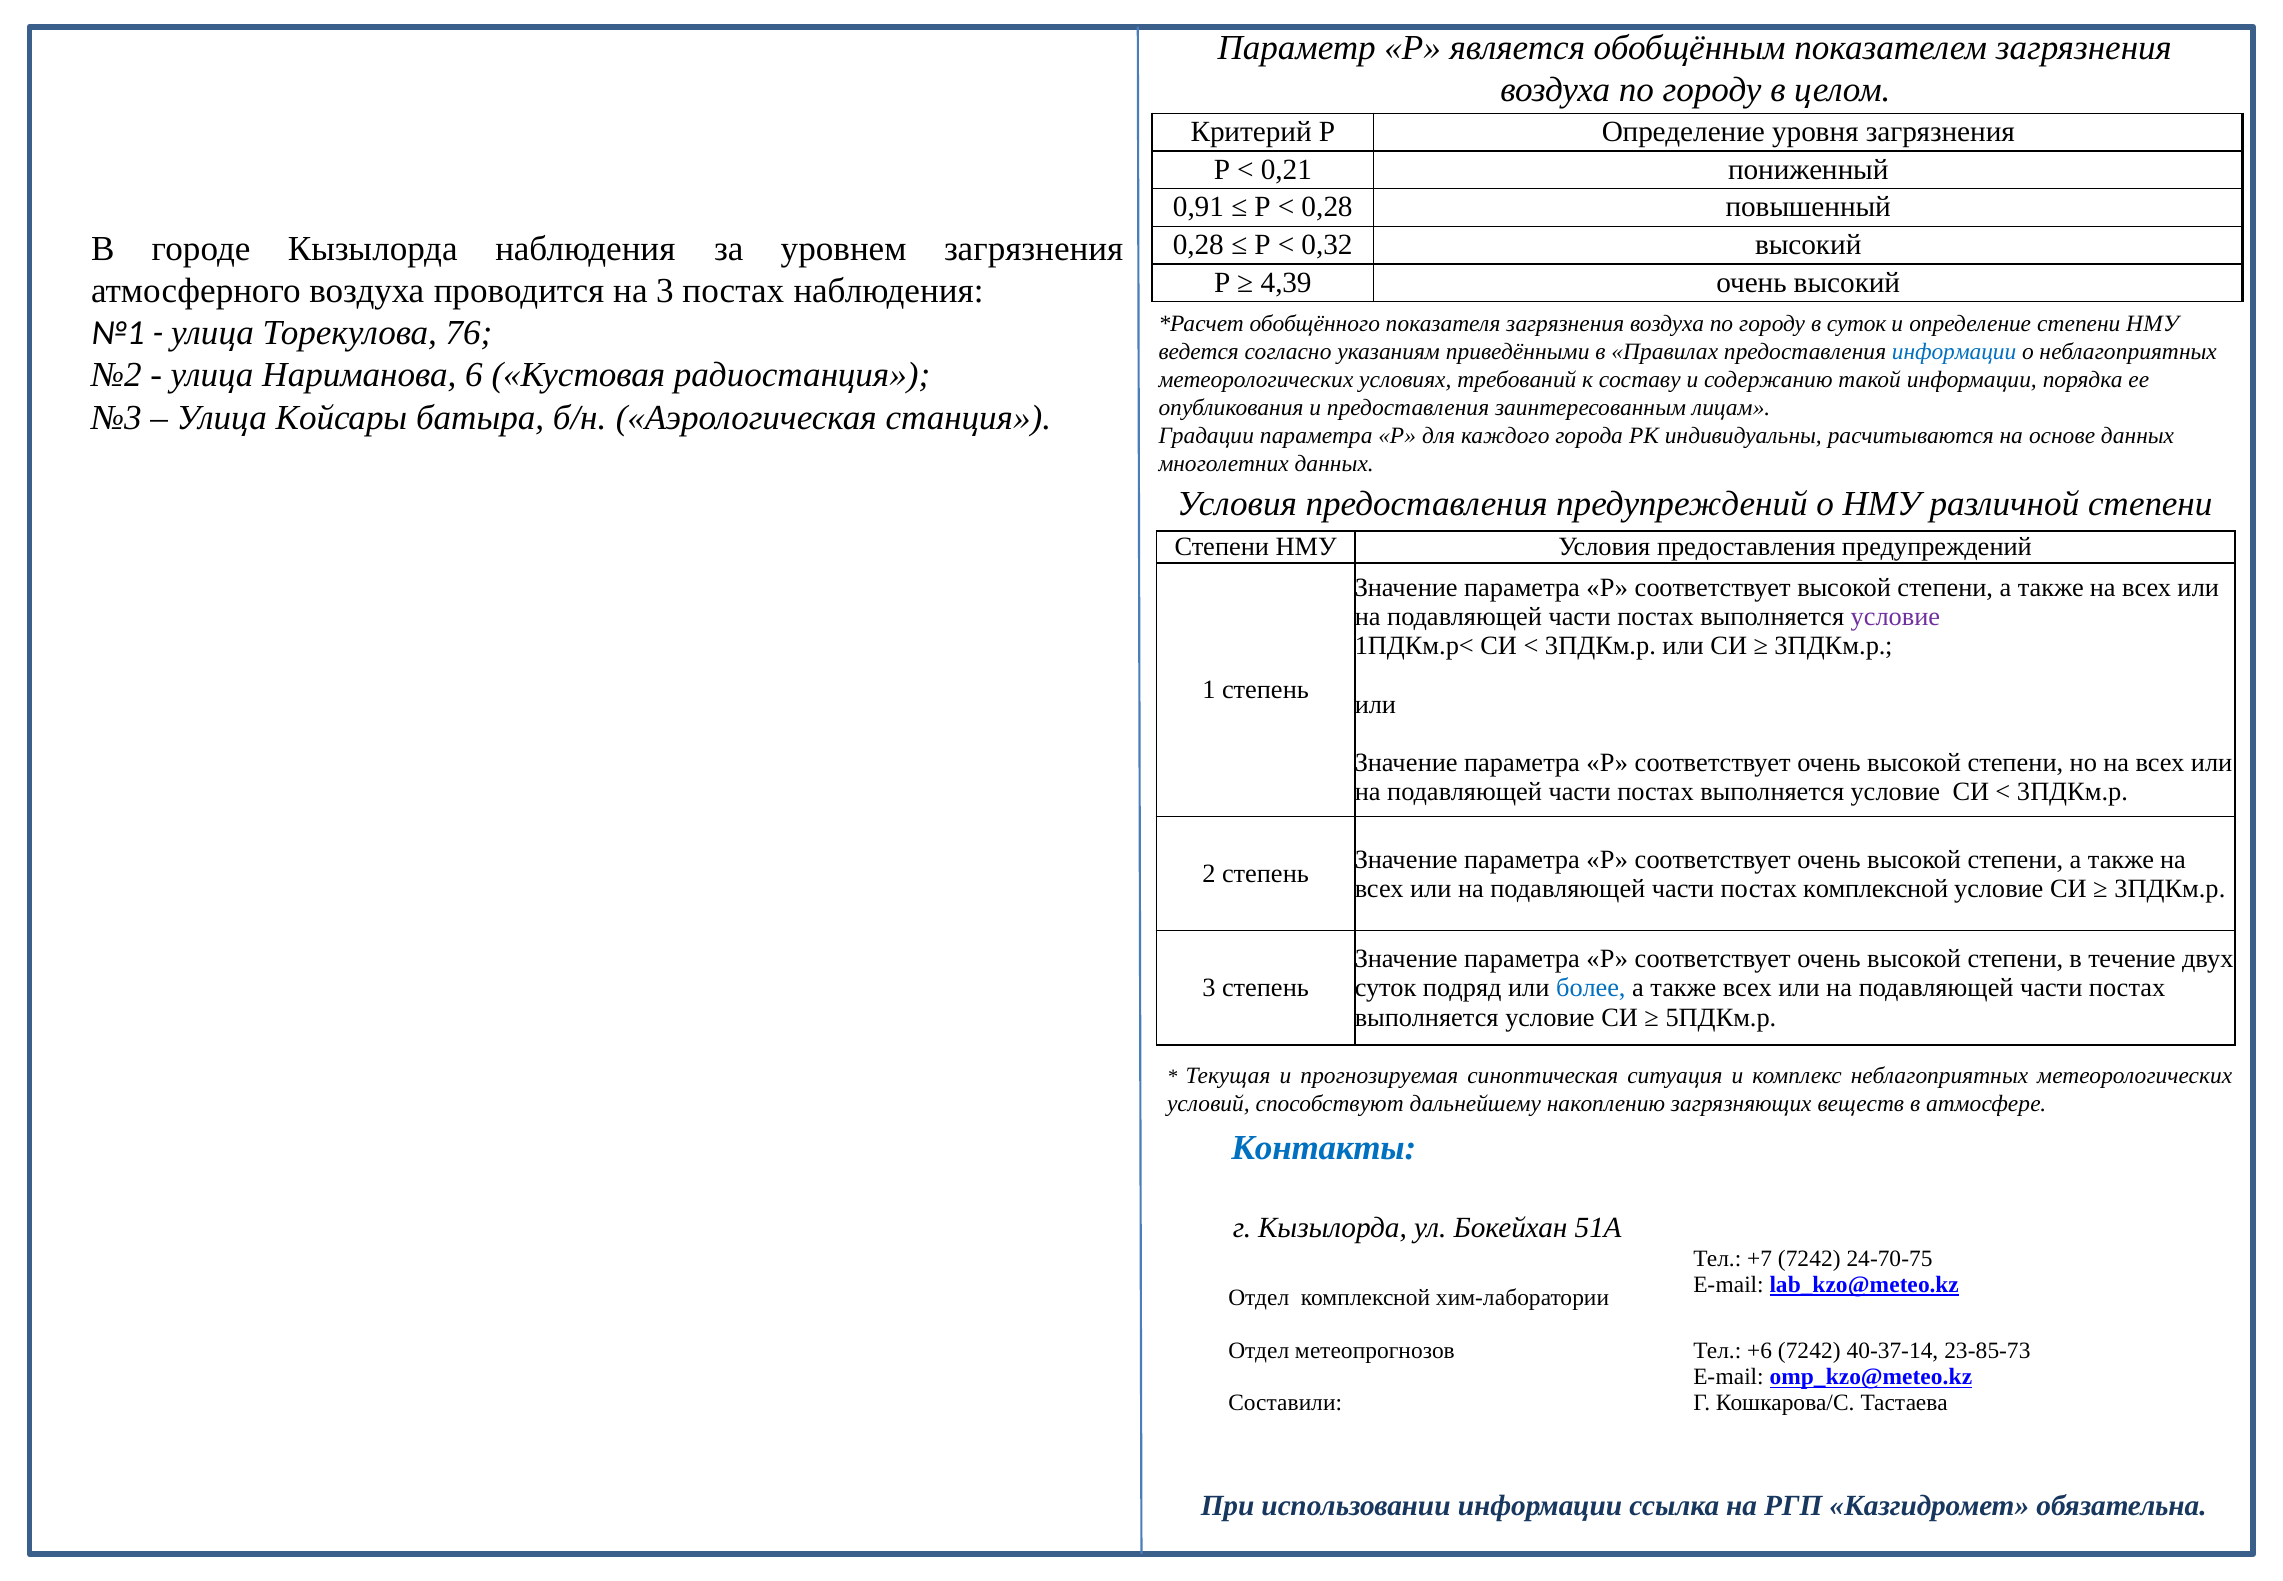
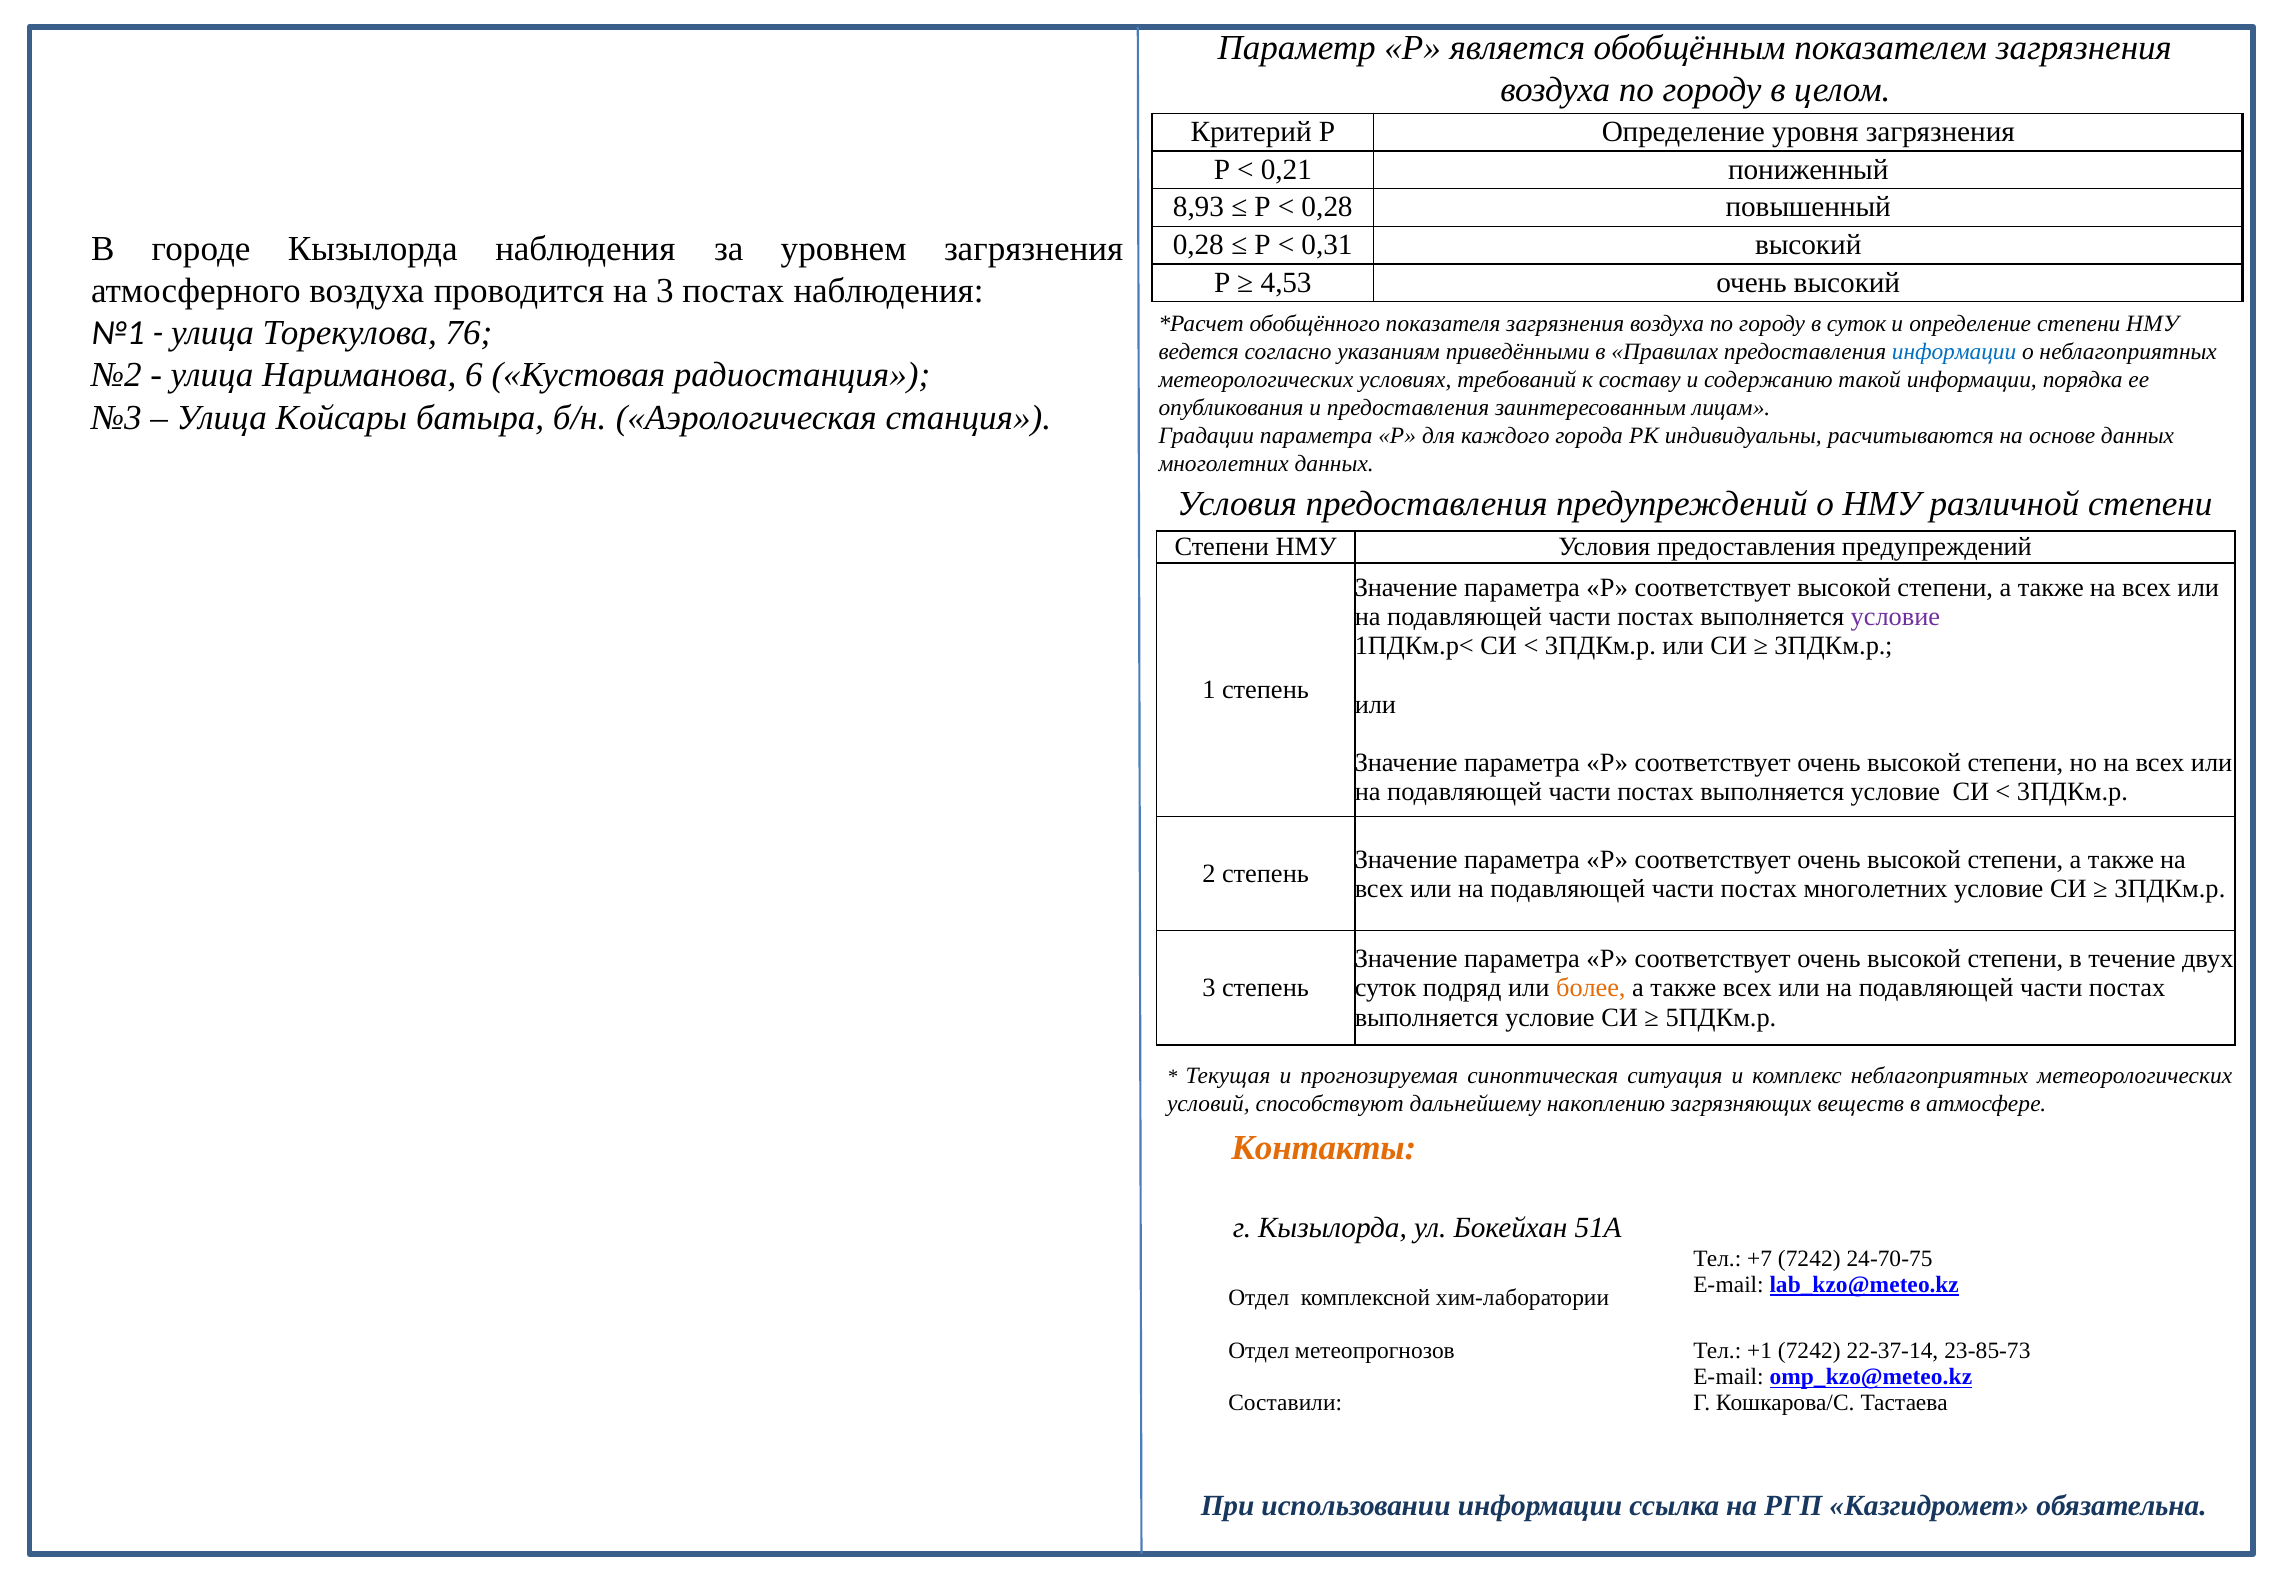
0,91: 0,91 -> 8,93
0,32: 0,32 -> 0,31
4,39: 4,39 -> 4,53
постах комплексной: комплексной -> многолетних
более colour: blue -> orange
Контакты colour: blue -> orange
+6: +6 -> +1
40-37-14: 40-37-14 -> 22-37-14
